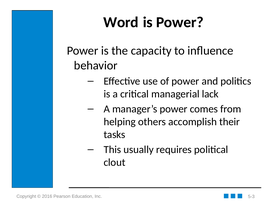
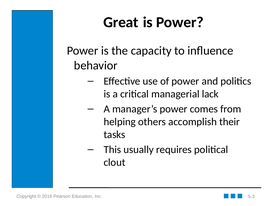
Word: Word -> Great
